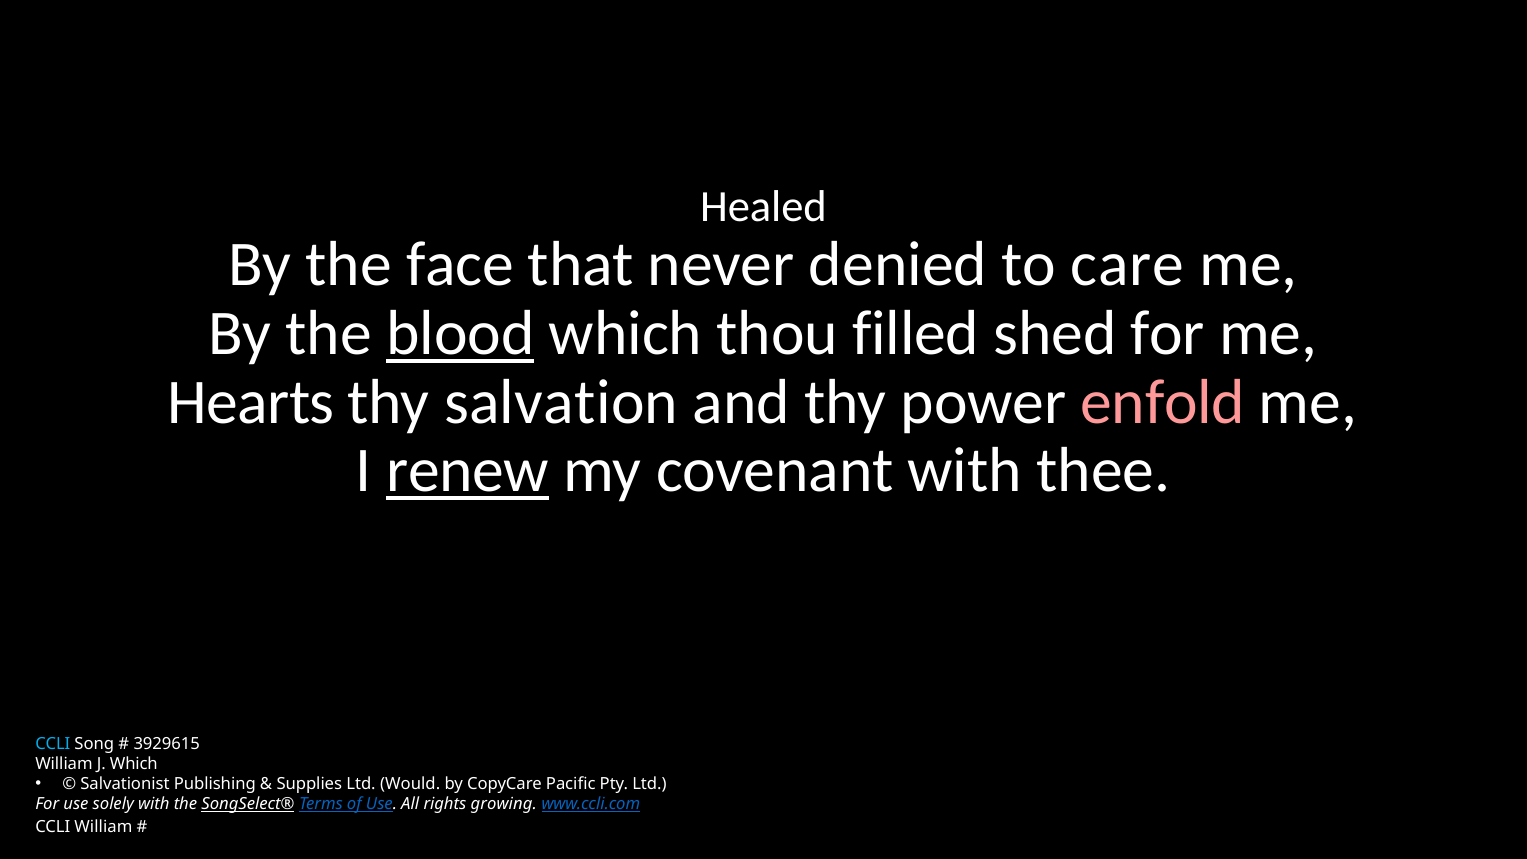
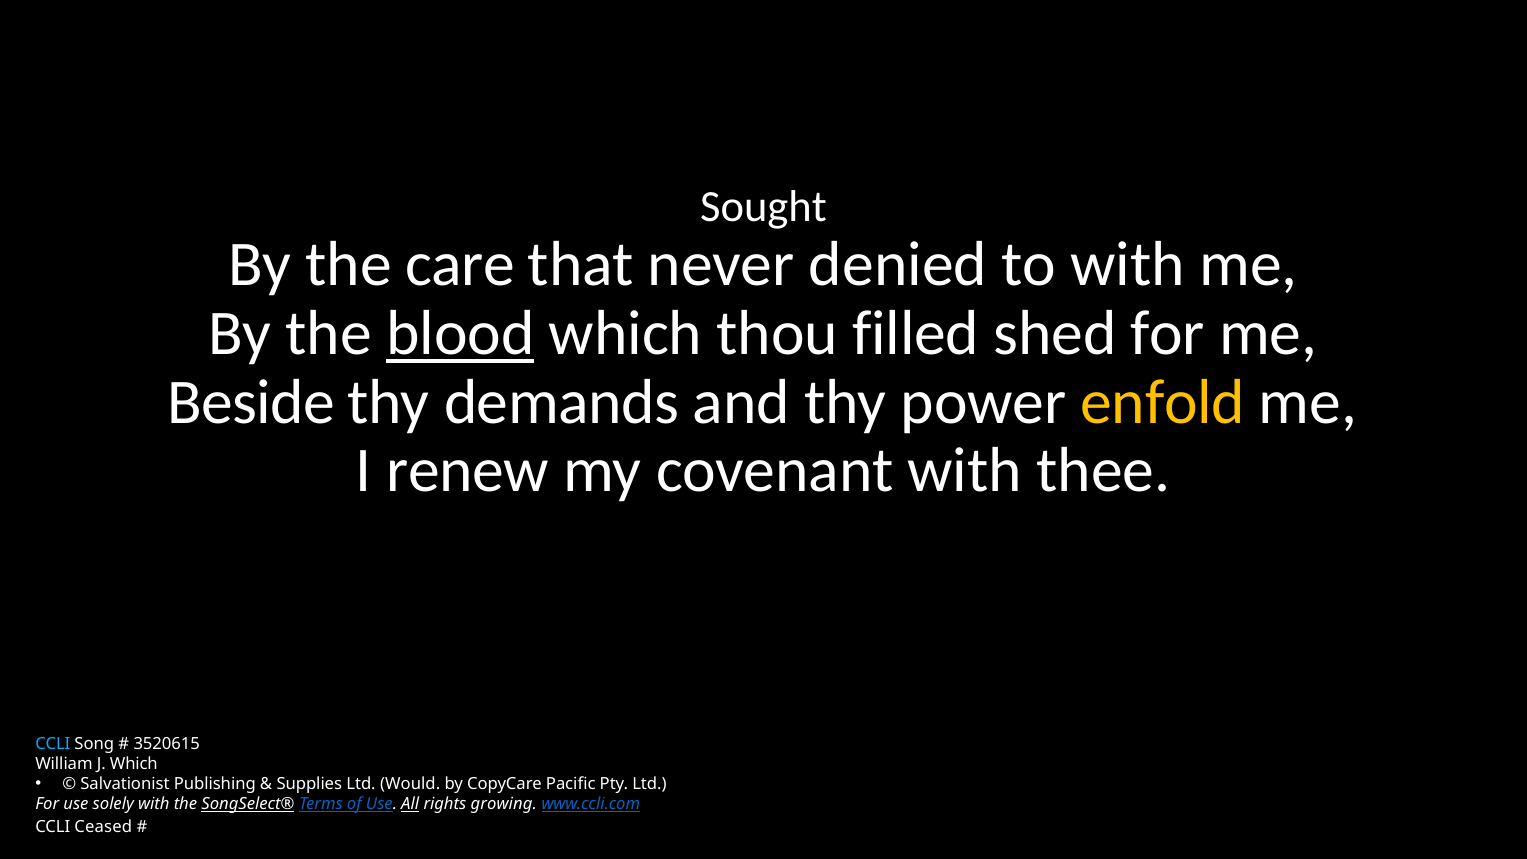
Healed: Healed -> Sought
face: face -> care
to care: care -> with
Hearts: Hearts -> Beside
salvation: salvation -> demands
enfold colour: pink -> yellow
renew underline: present -> none
3929615: 3929615 -> 3520615
All underline: none -> present
CCLI William: William -> Ceased
